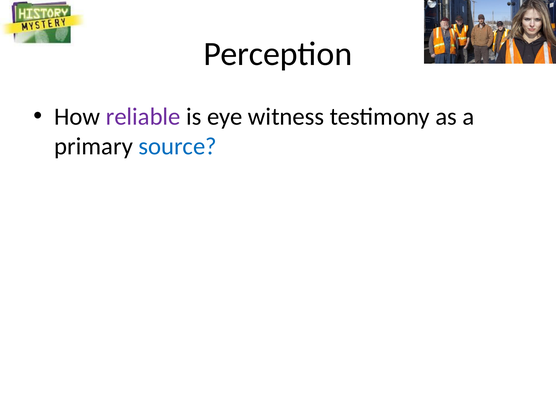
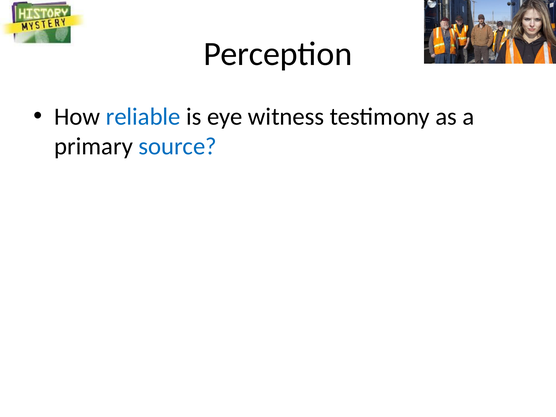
reliable colour: purple -> blue
